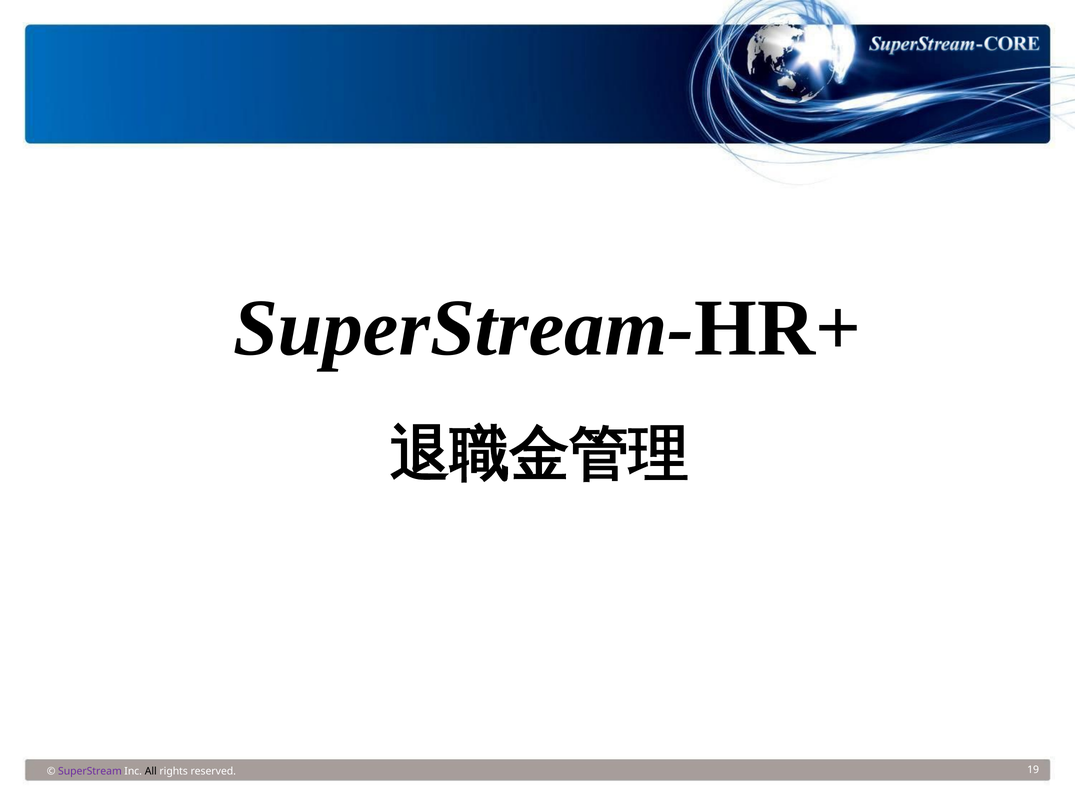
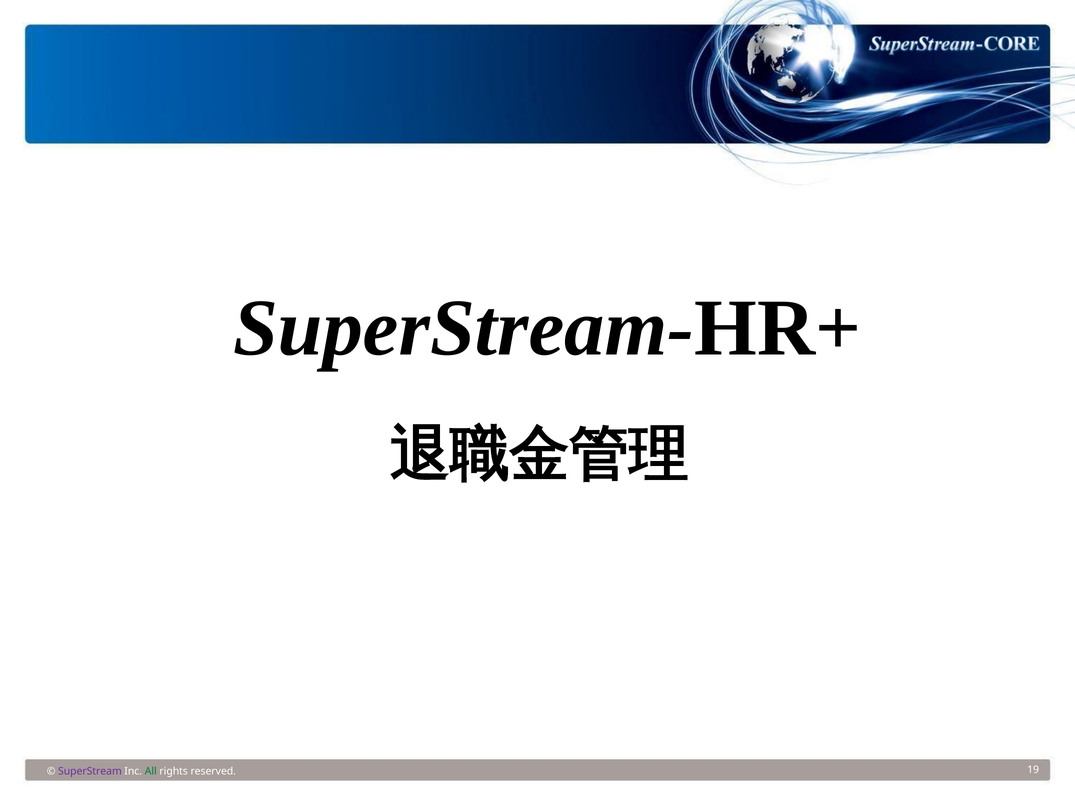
All colour: black -> green
